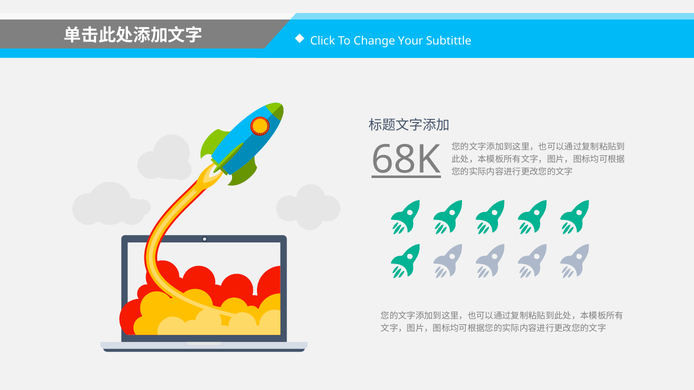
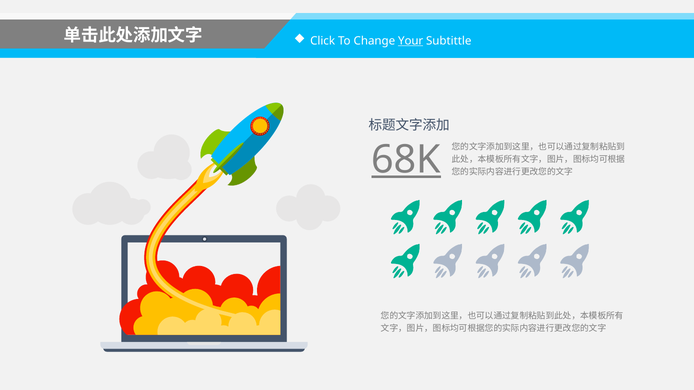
Your underline: none -> present
